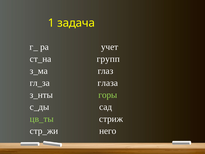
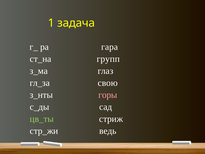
учет: учет -> гара
глаза: глаза -> свою
горы colour: light green -> pink
него: него -> ведь
